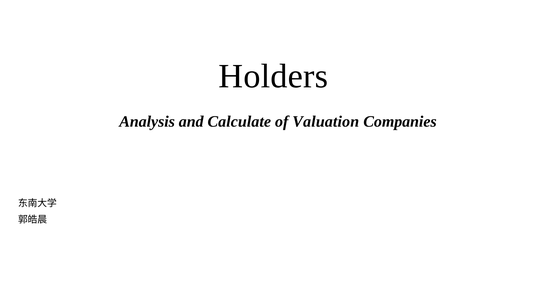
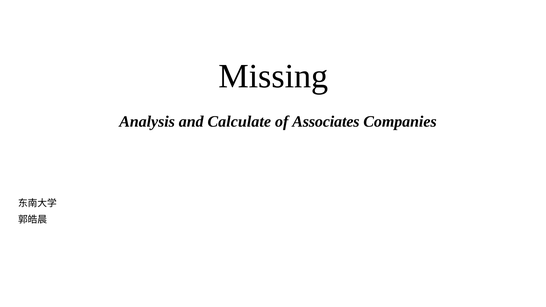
Holders: Holders -> Missing
Valuation: Valuation -> Associates
